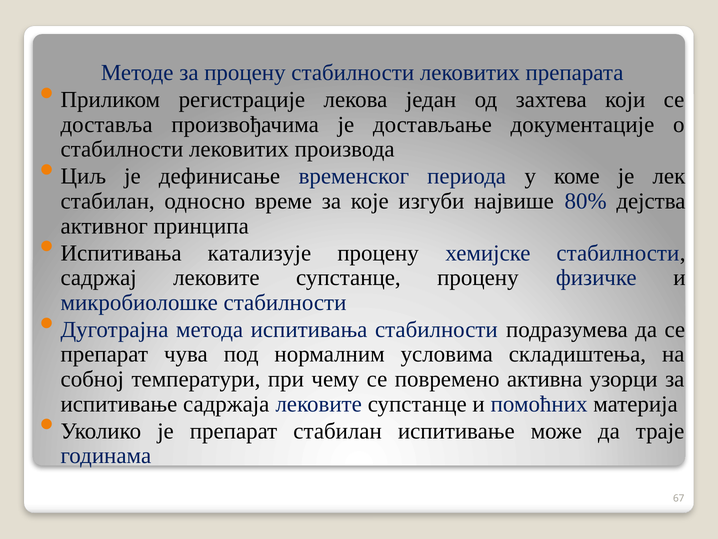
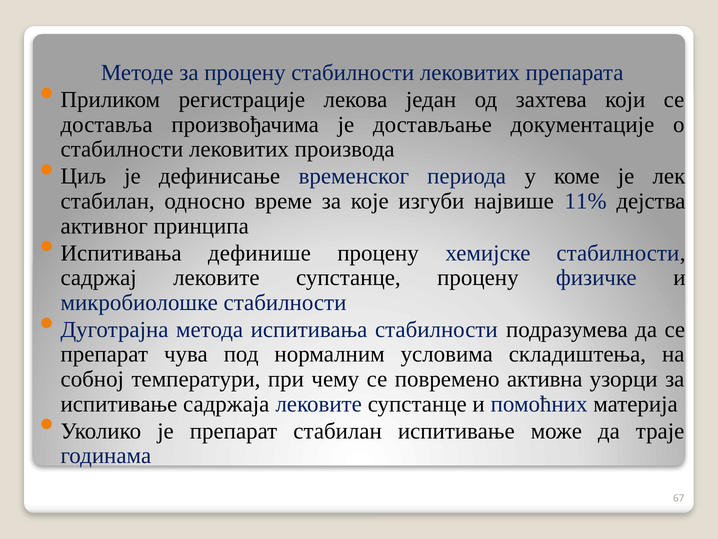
80%: 80% -> 11%
катализује: катализује -> дефинише
